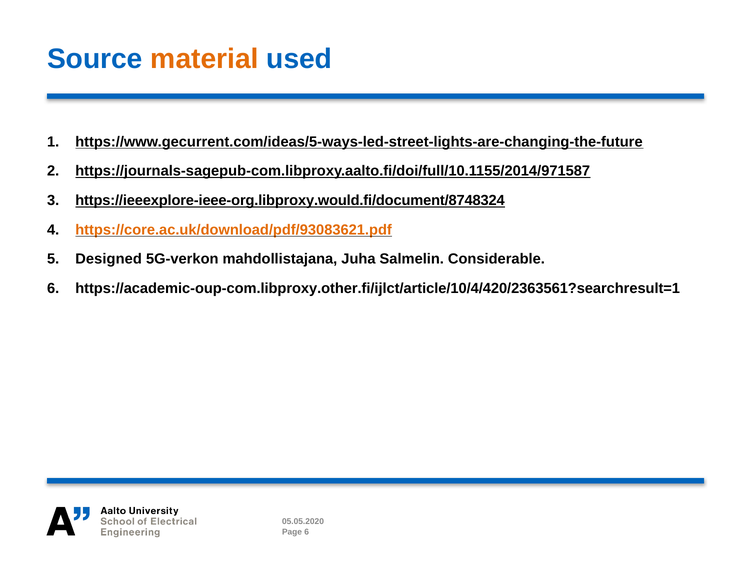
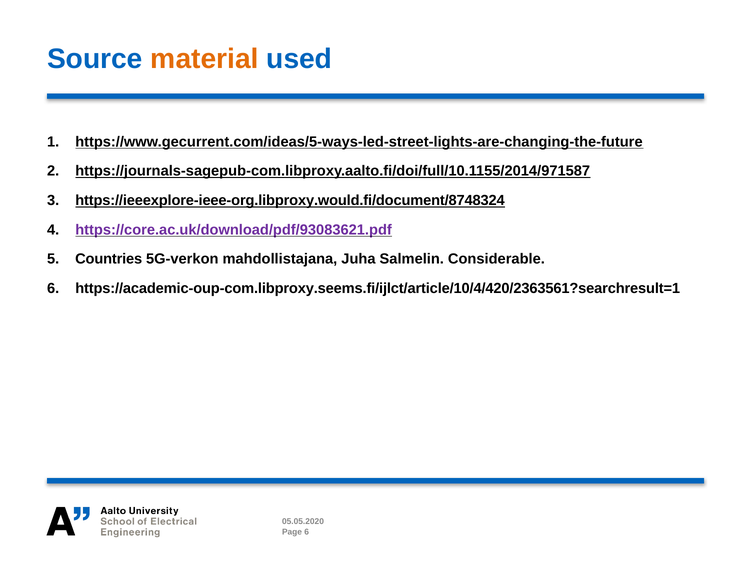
https://core.ac.uk/download/pdf/93083621.pdf colour: orange -> purple
Designed: Designed -> Countries
https://academic-oup-com.libproxy.other.fi/ijlct/article/10/4/420/2363561?searchresult=1: https://academic-oup-com.libproxy.other.fi/ijlct/article/10/4/420/2363561?searchresult=1 -> https://academic-oup-com.libproxy.seems.fi/ijlct/article/10/4/420/2363561?searchresult=1
